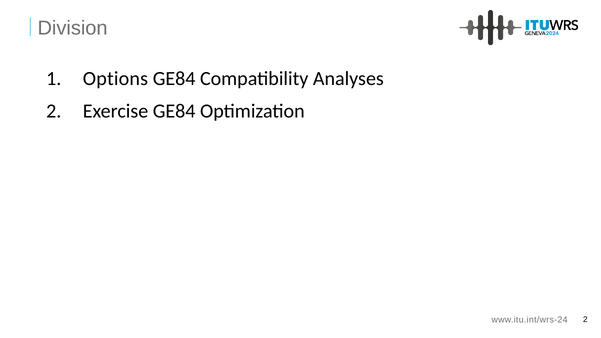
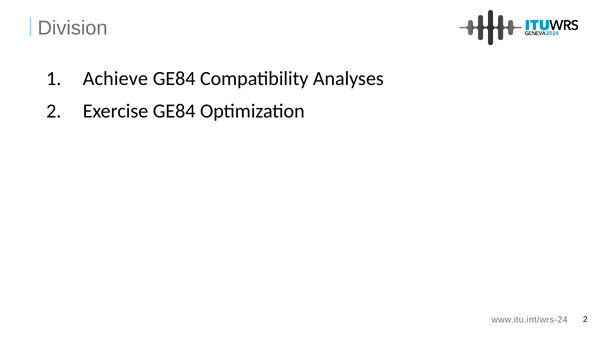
Options: Options -> Achieve
